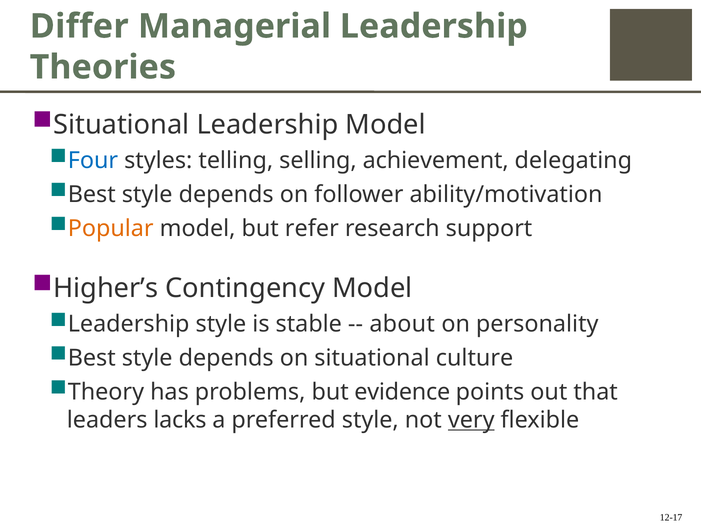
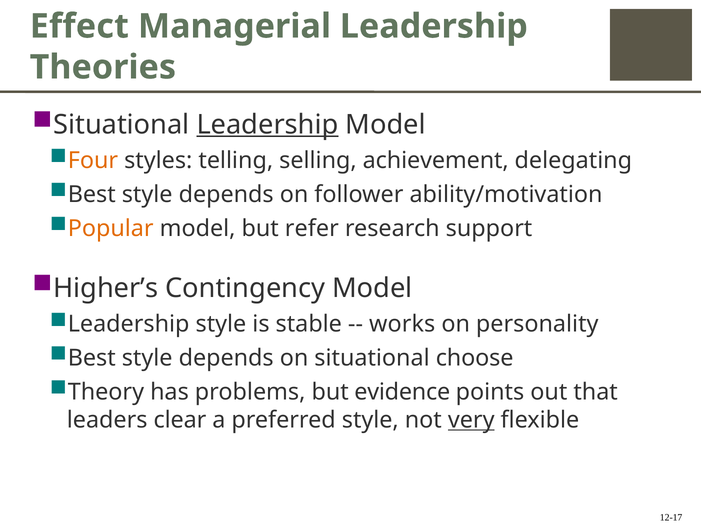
Differ: Differ -> Effect
Leadership at (268, 124) underline: none -> present
Four colour: blue -> orange
about: about -> works
culture: culture -> choose
lacks: lacks -> clear
